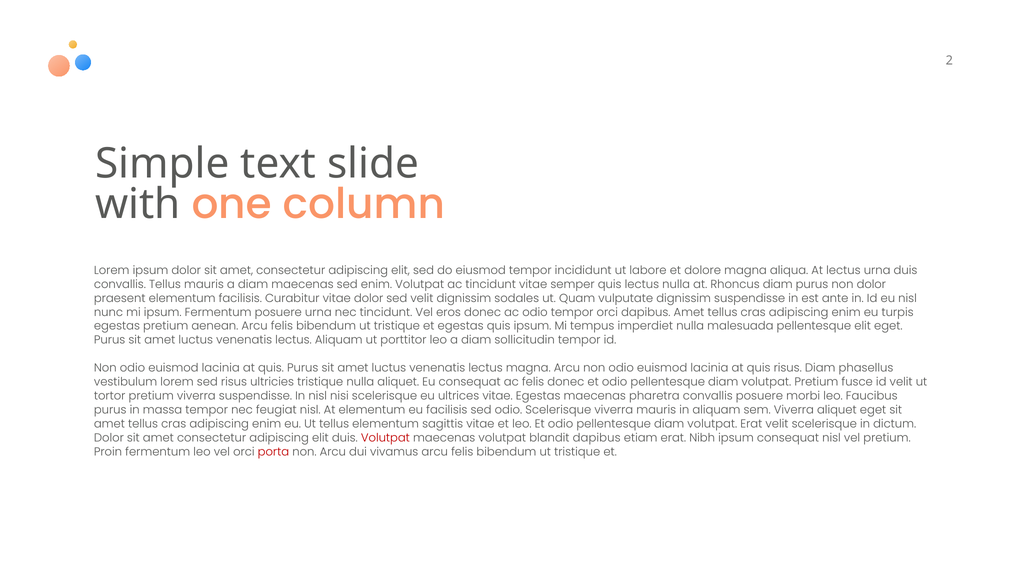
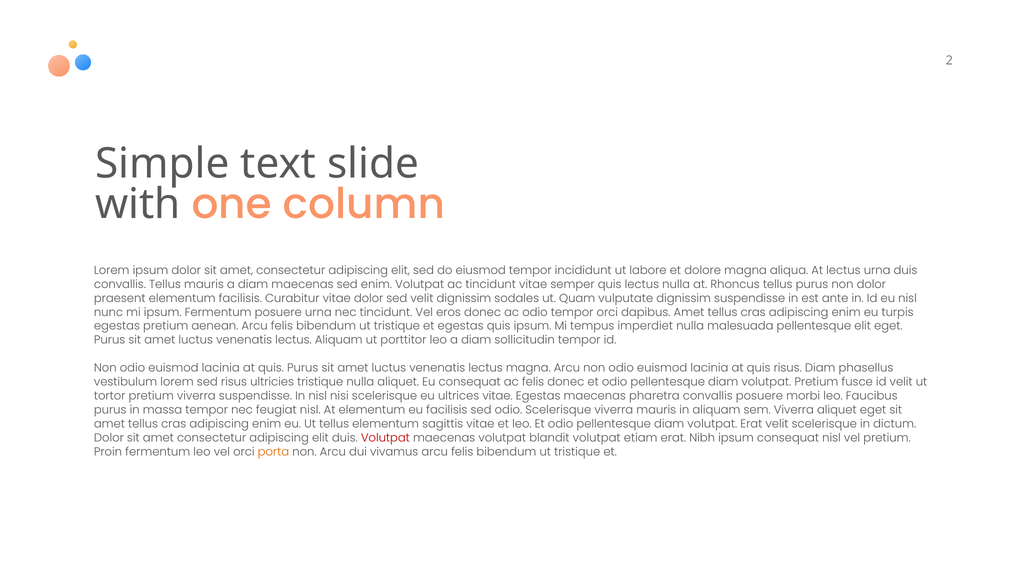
Rhoncus diam: diam -> tellus
blandit dapibus: dapibus -> volutpat
porta colour: red -> orange
